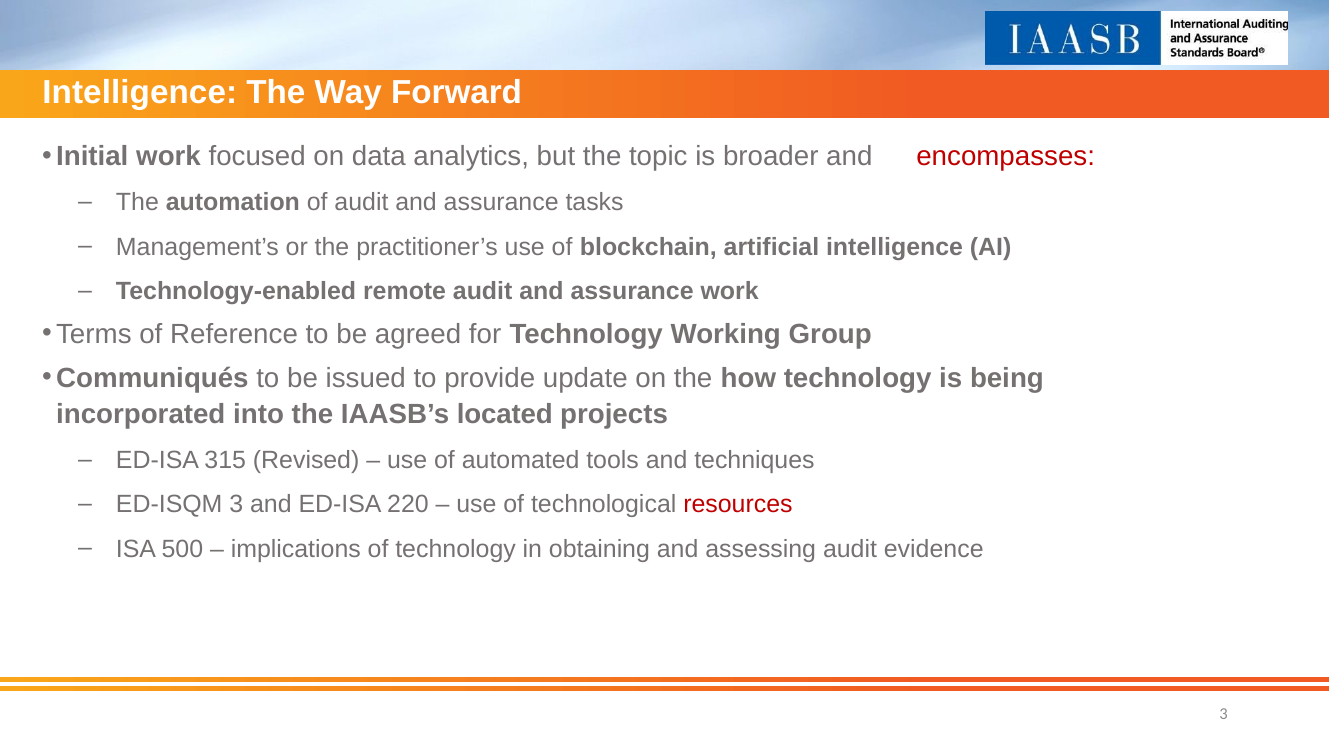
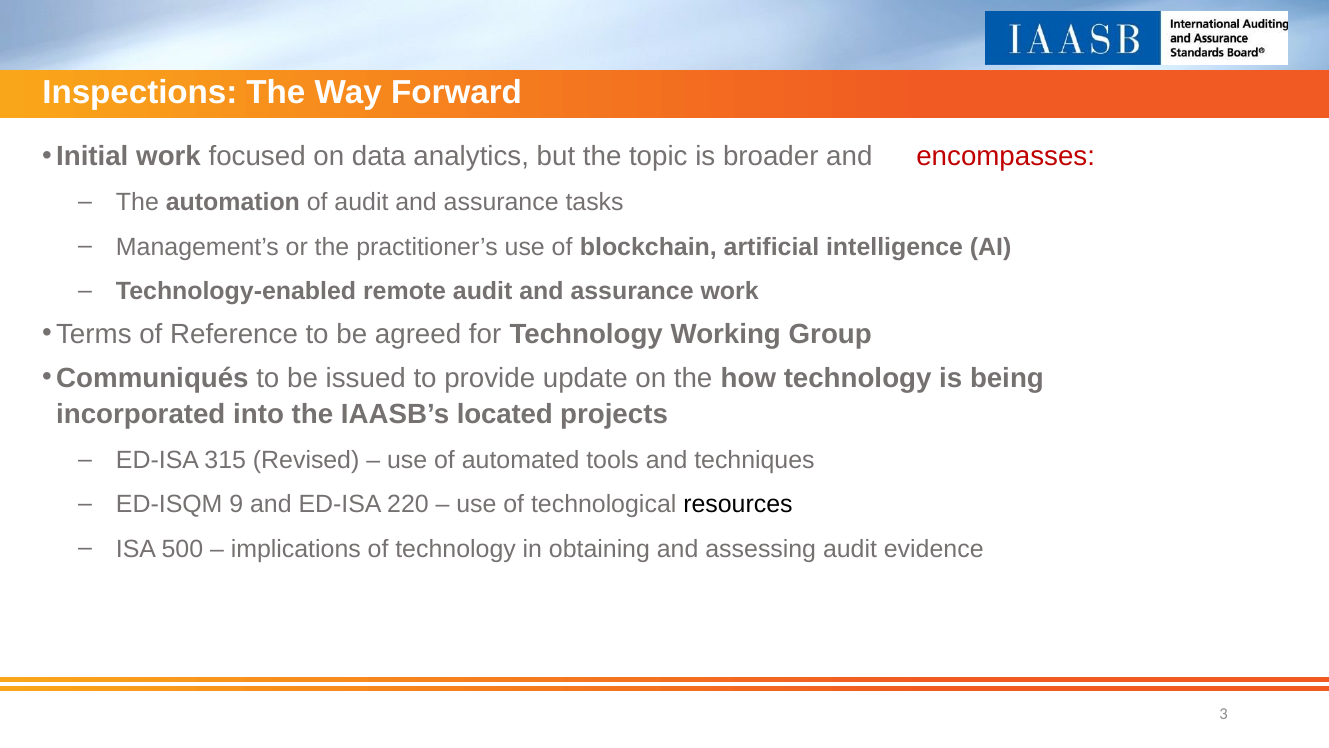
Intelligence at (140, 93): Intelligence -> Inspections
ED-ISQM 3: 3 -> 9
resources colour: red -> black
